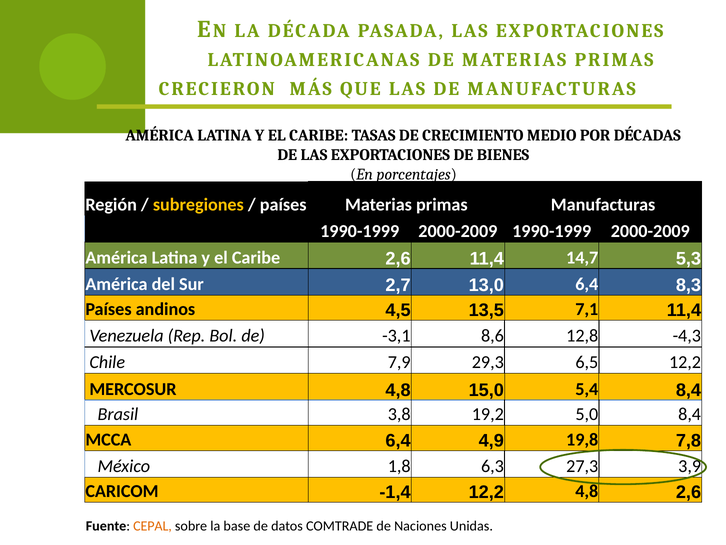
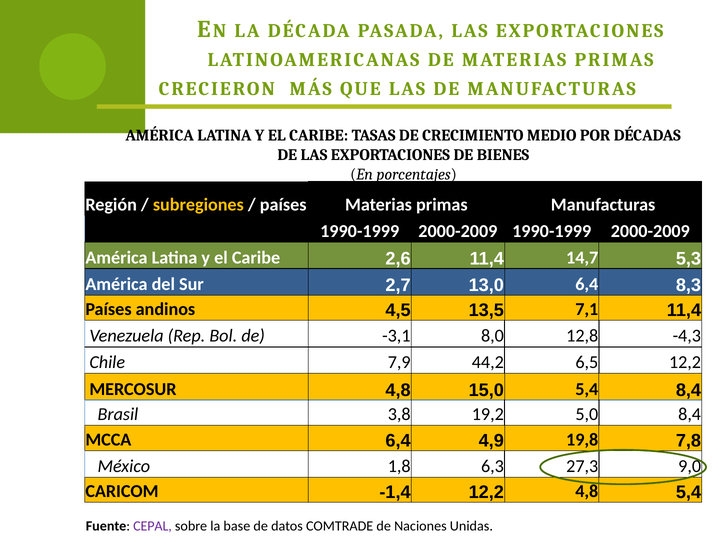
8,6: 8,6 -> 8,0
29,3: 29,3 -> 44,2
3,9: 3,9 -> 9,0
4,8 2,6: 2,6 -> 5,4
CEPAL colour: orange -> purple
